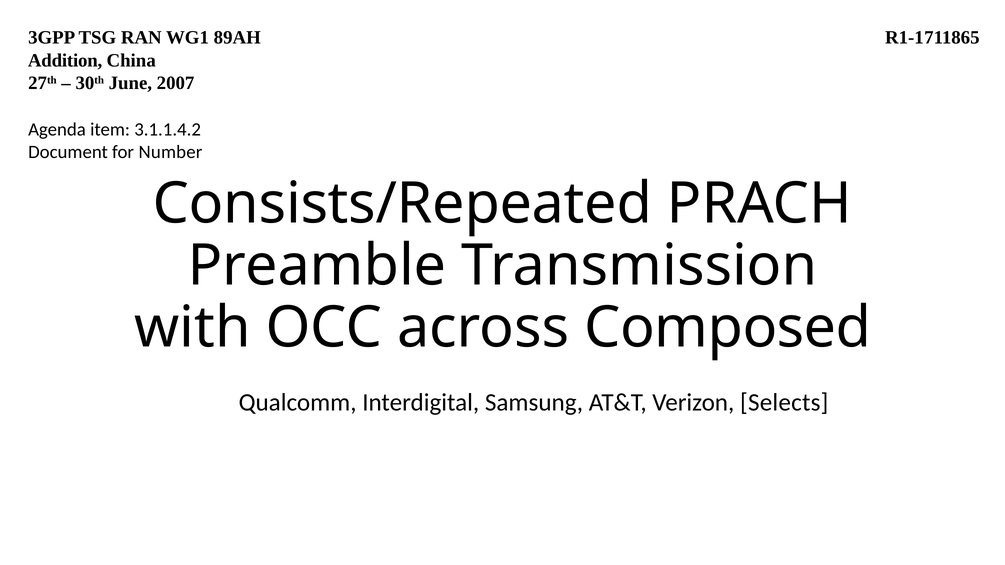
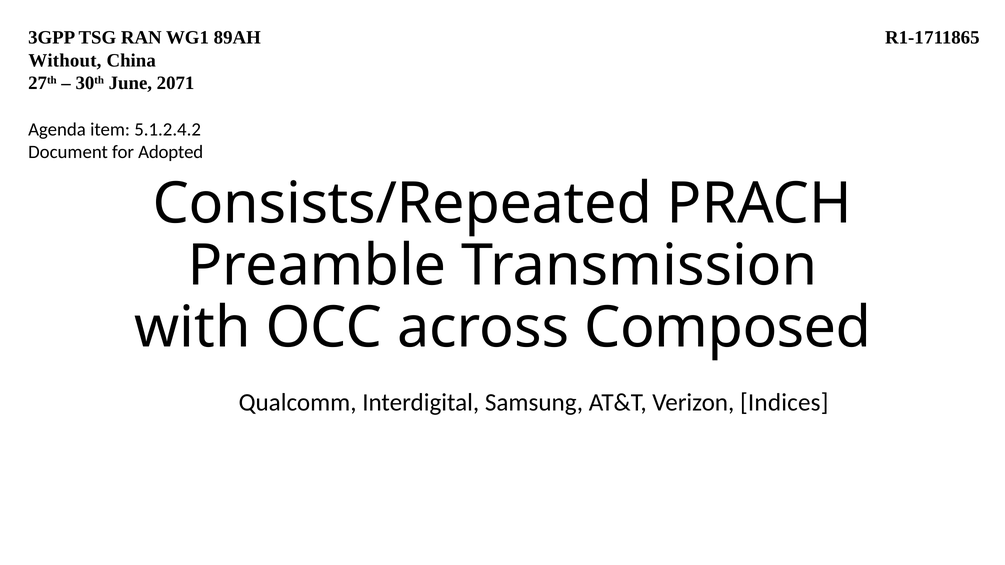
Addition: Addition -> Without
2007: 2007 -> 2071
3.1.1.4.2: 3.1.1.4.2 -> 5.1.2.4.2
Number: Number -> Adopted
Selects: Selects -> Indices
